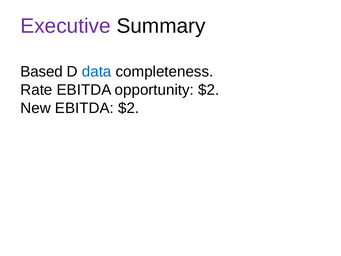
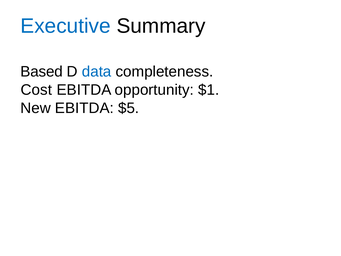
Executive colour: purple -> blue
Rate: Rate -> Cost
opportunity $2: $2 -> $1
EBITDA $2: $2 -> $5
